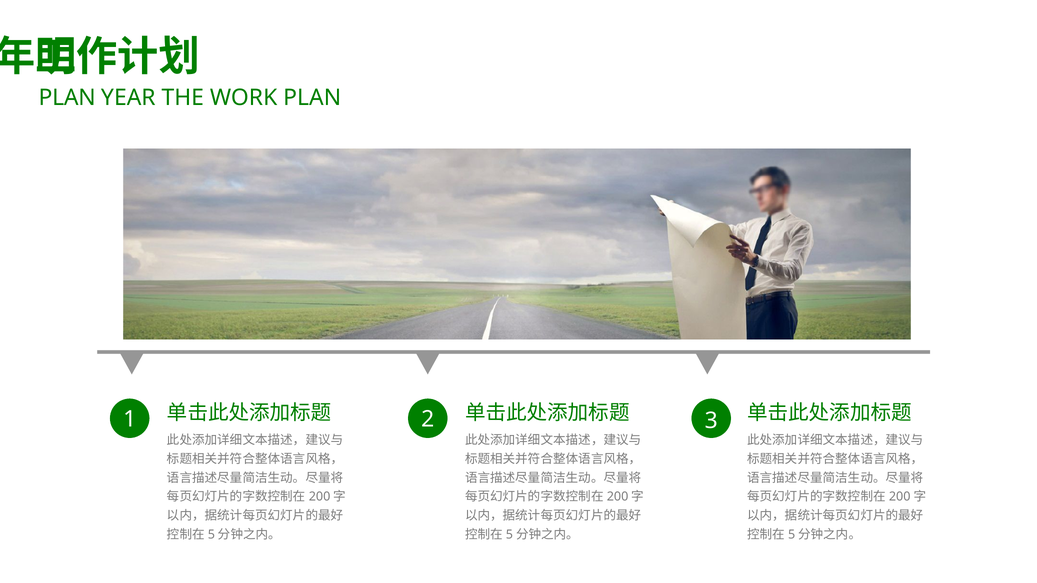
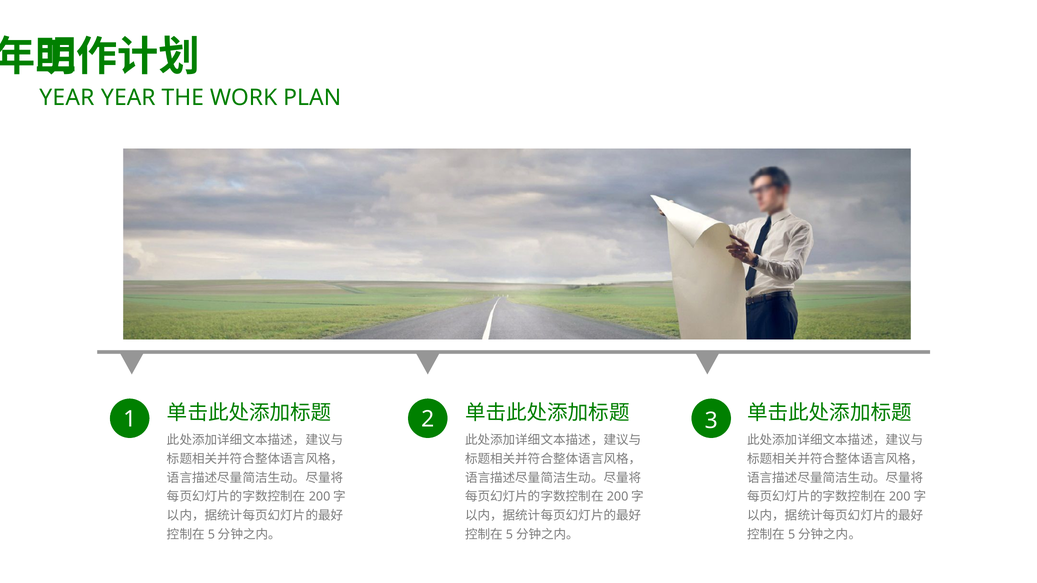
PLAN at (67, 98): PLAN -> YEAR
